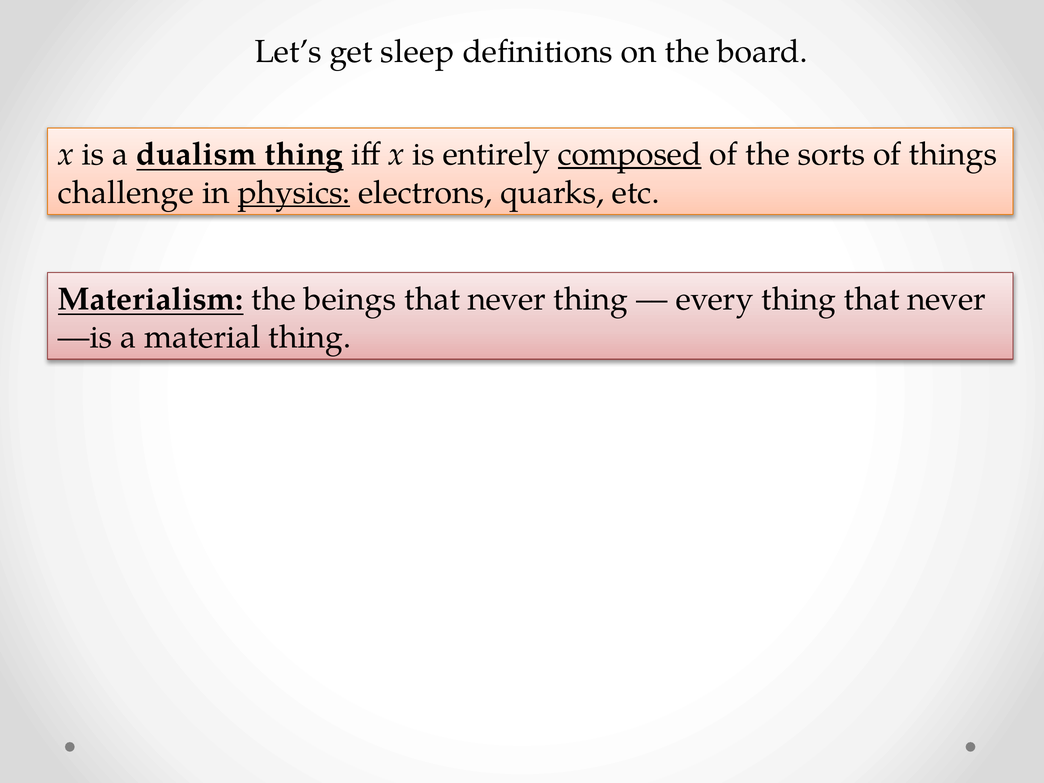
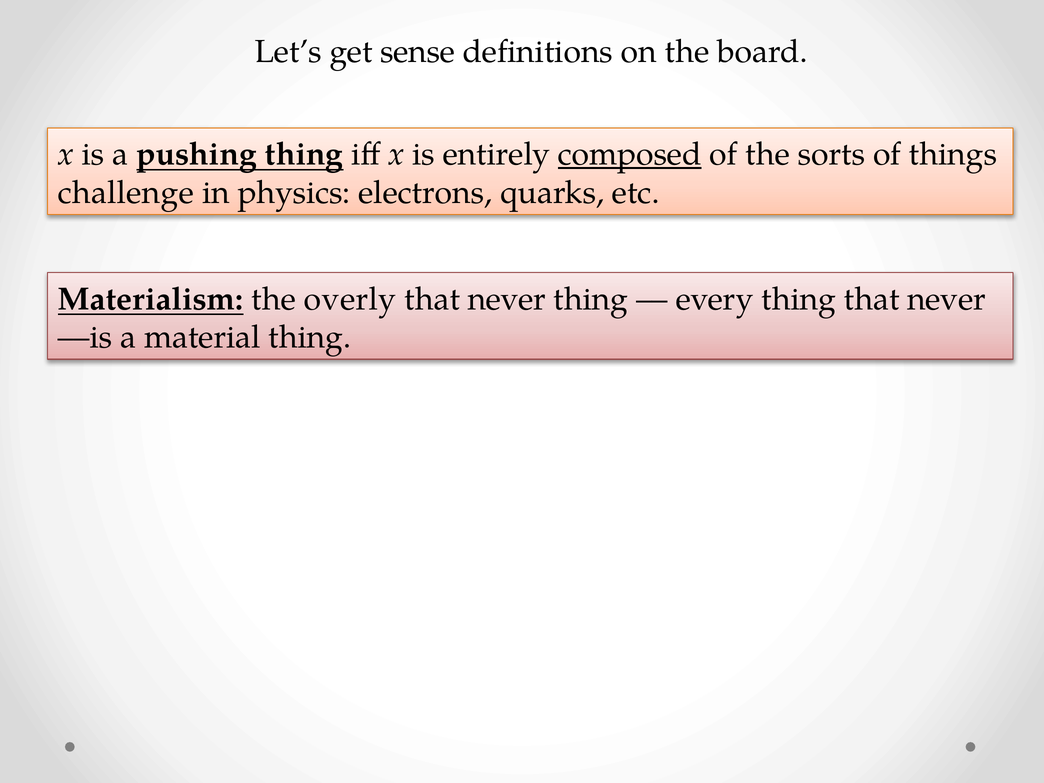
sleep: sleep -> sense
dualism: dualism -> pushing
physics underline: present -> none
beings: beings -> overly
